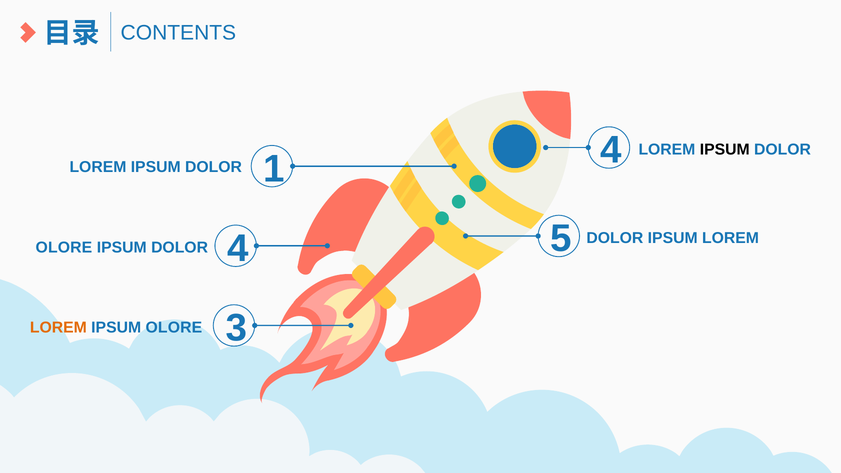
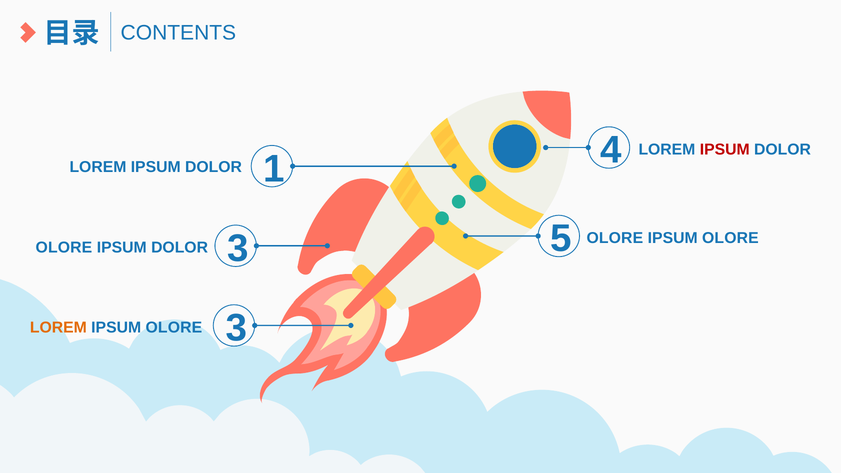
IPSUM at (725, 150) colour: black -> red
5 DOLOR: DOLOR -> OLORE
LOREM at (730, 238): LOREM -> OLORE
DOLOR 4: 4 -> 3
